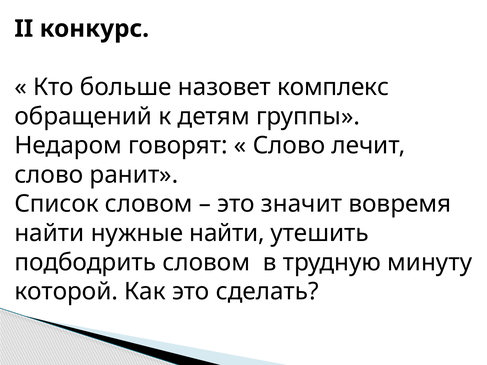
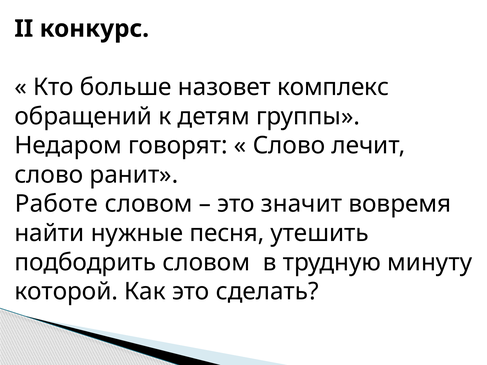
Список: Список -> Работе
нужные найти: найти -> песня
